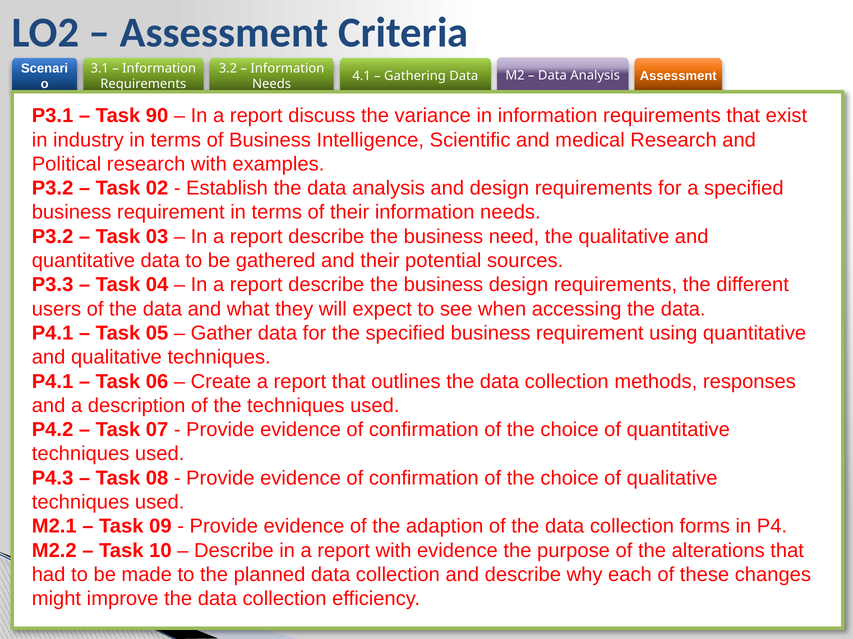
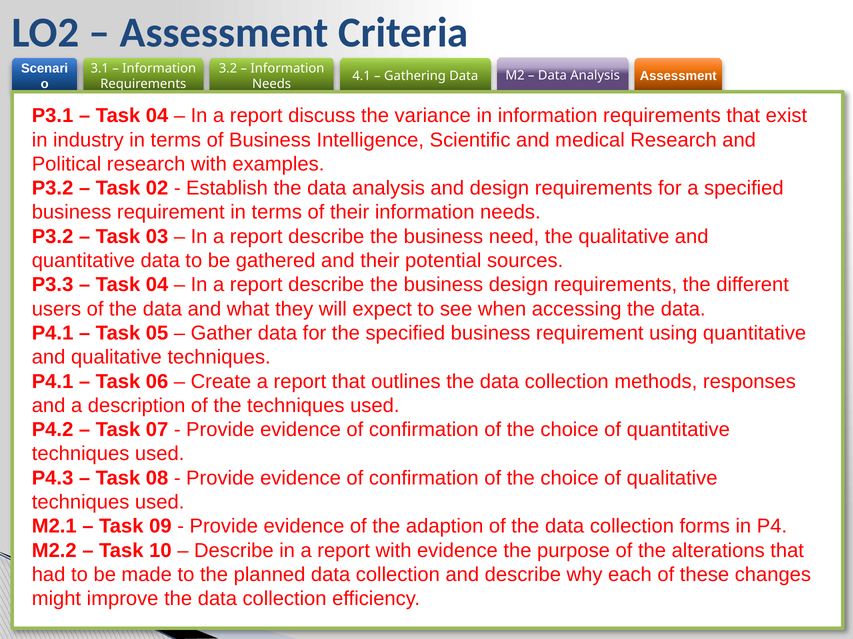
90 at (157, 116): 90 -> 04
